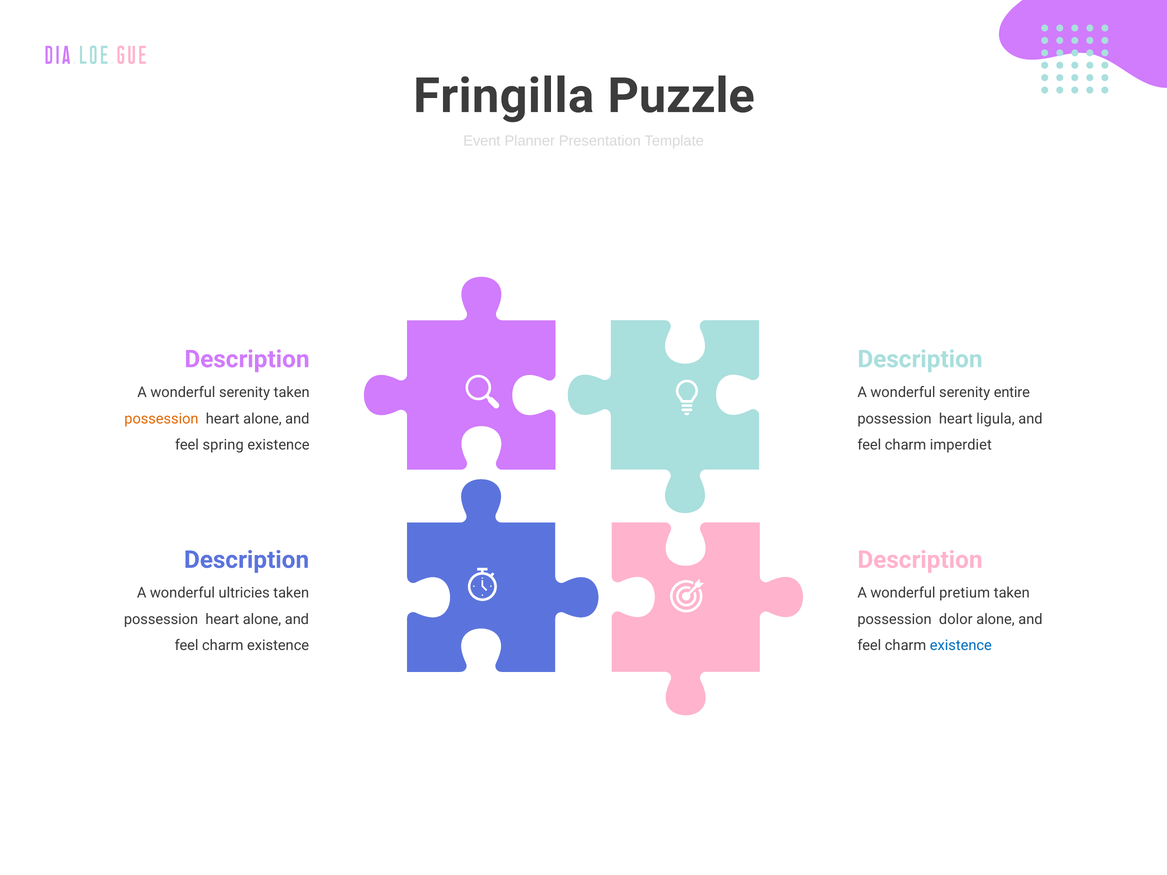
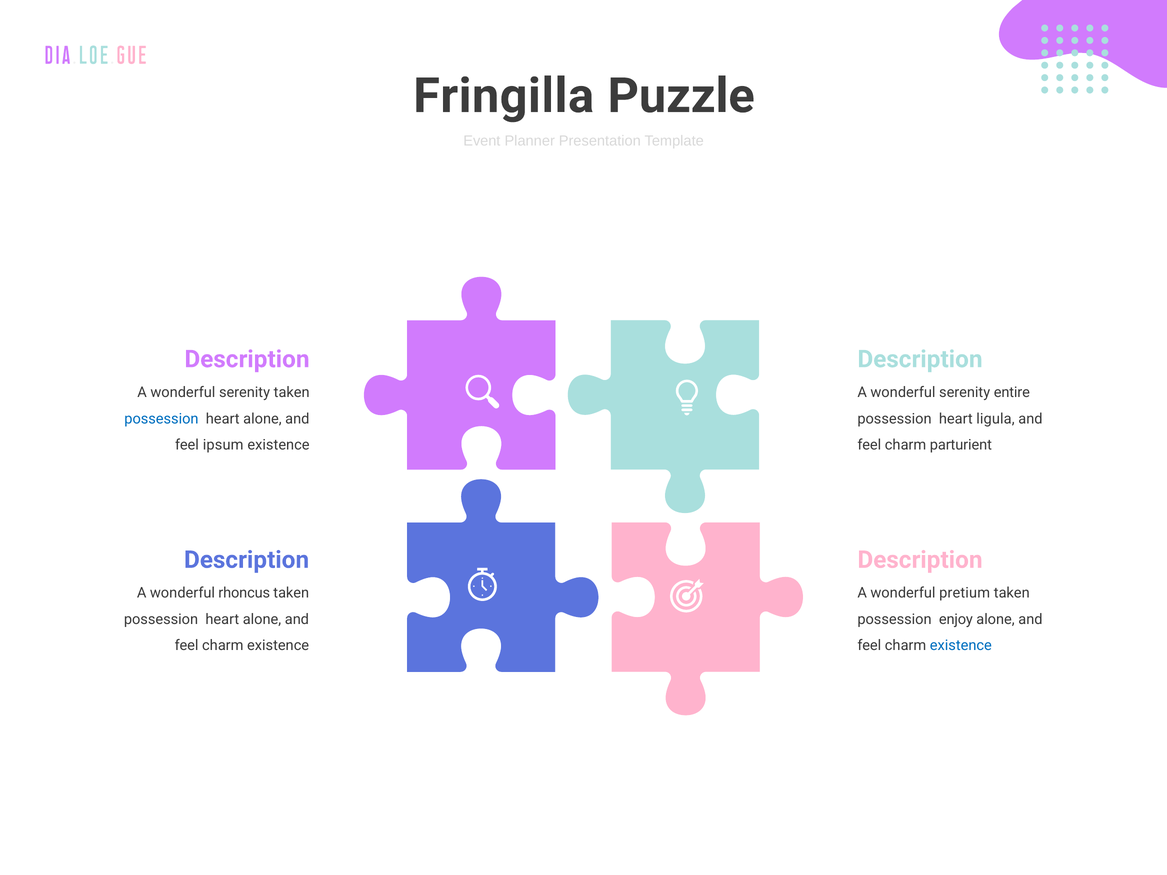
possession at (161, 419) colour: orange -> blue
spring: spring -> ipsum
imperdiet: imperdiet -> parturient
ultricies: ultricies -> rhoncus
dolor: dolor -> enjoy
